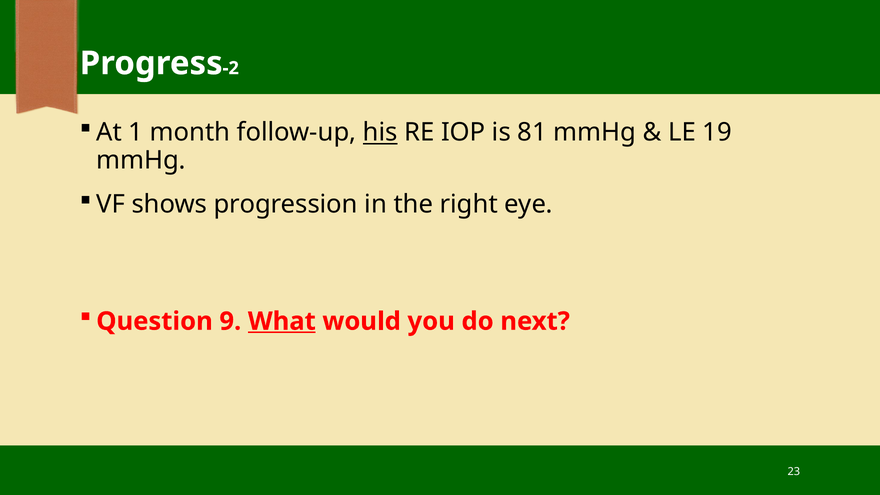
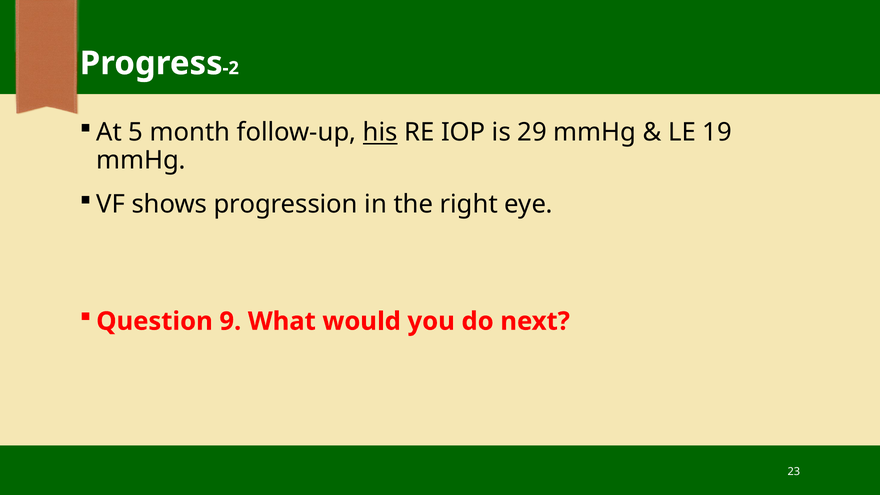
1: 1 -> 5
81: 81 -> 29
What underline: present -> none
